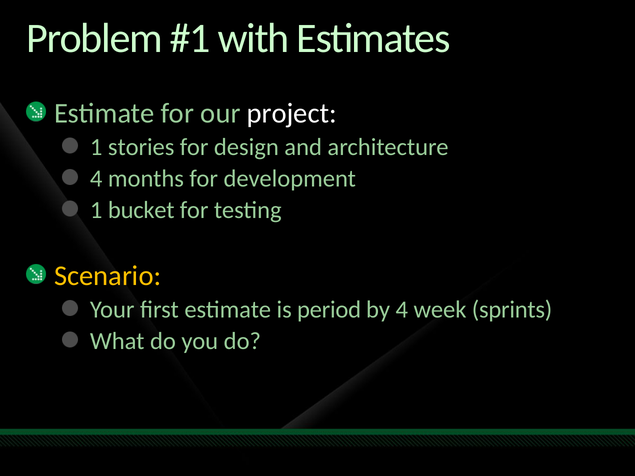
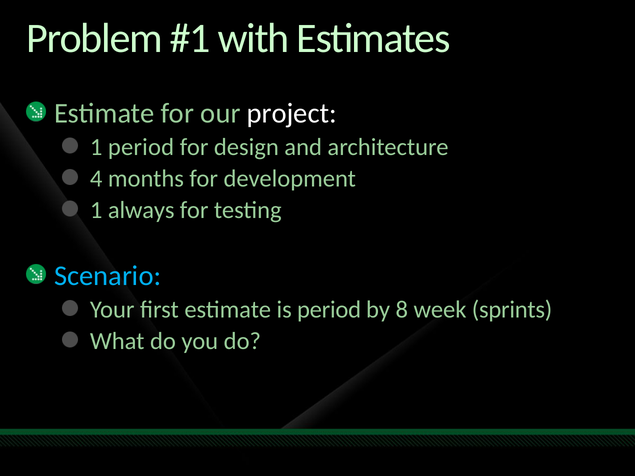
1 stories: stories -> period
bucket: bucket -> always
Scenario colour: yellow -> light blue
by 4: 4 -> 8
